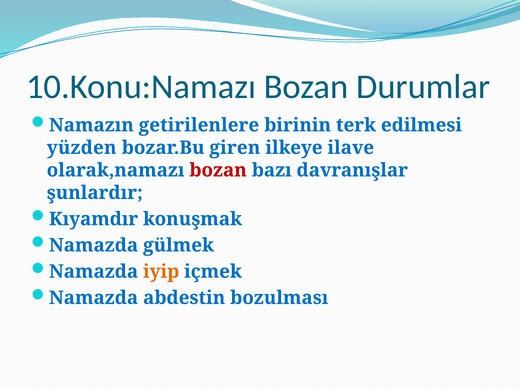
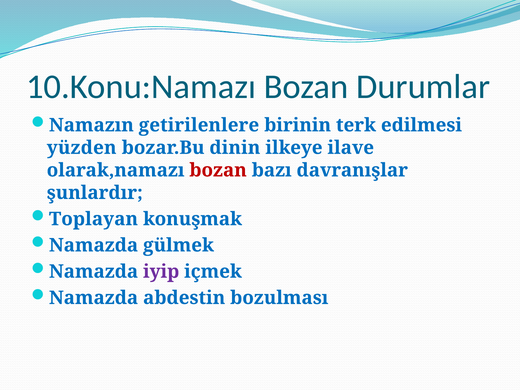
giren: giren -> dinin
Kıyamdır: Kıyamdır -> Toplayan
iyip colour: orange -> purple
